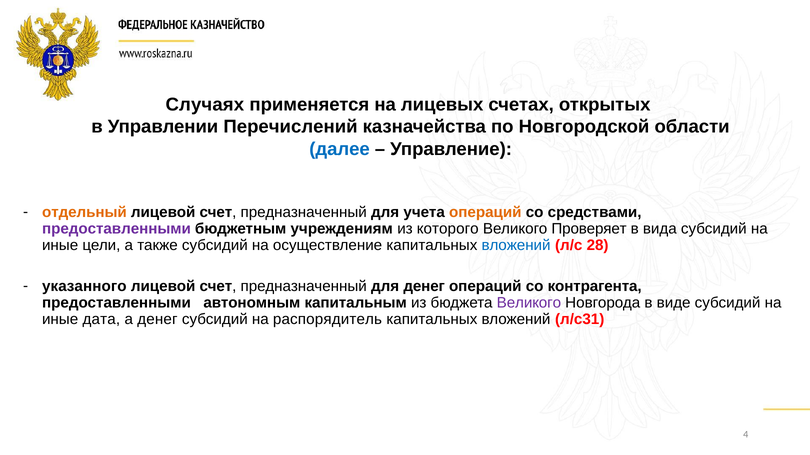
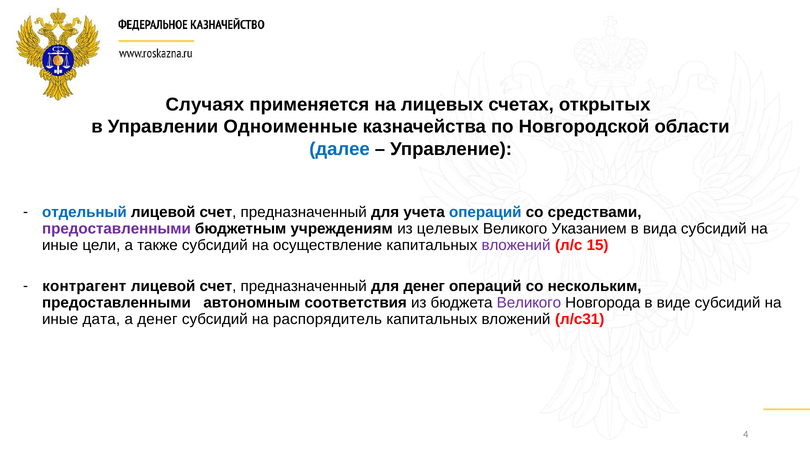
Перечислений: Перечислений -> Одноименные
отдельный colour: orange -> blue
операций at (485, 213) colour: orange -> blue
которого: которого -> целевых
Проверяет: Проверяет -> Указанием
вложений at (516, 245) colour: blue -> purple
28: 28 -> 15
указанного: указанного -> контрагент
контрагента: контрагента -> нескольким
капитальным: капитальным -> соответствия
